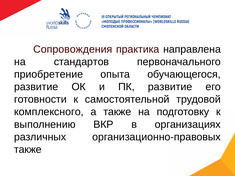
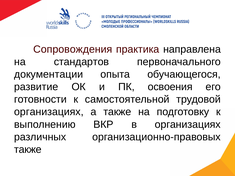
приобретение: приобретение -> документации
ПК развитие: развитие -> освоения
комплексного at (49, 112): комплексного -> организациях
